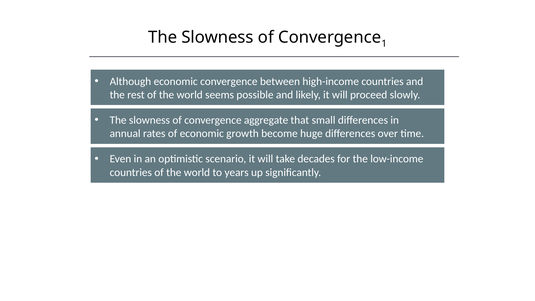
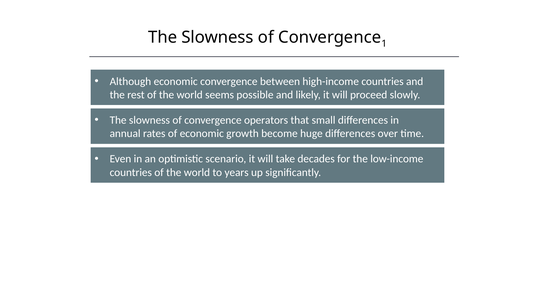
aggregate: aggregate -> operators
